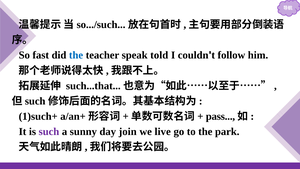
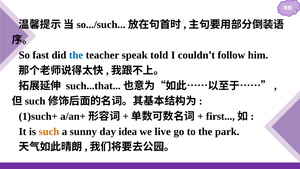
pass: pass -> first
such at (49, 131) colour: purple -> orange
join: join -> idea
